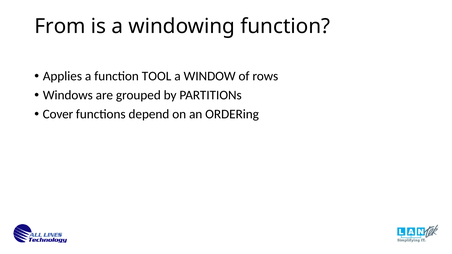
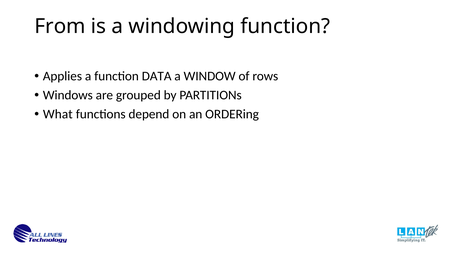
TOOL: TOOL -> DATA
Cover: Cover -> What
